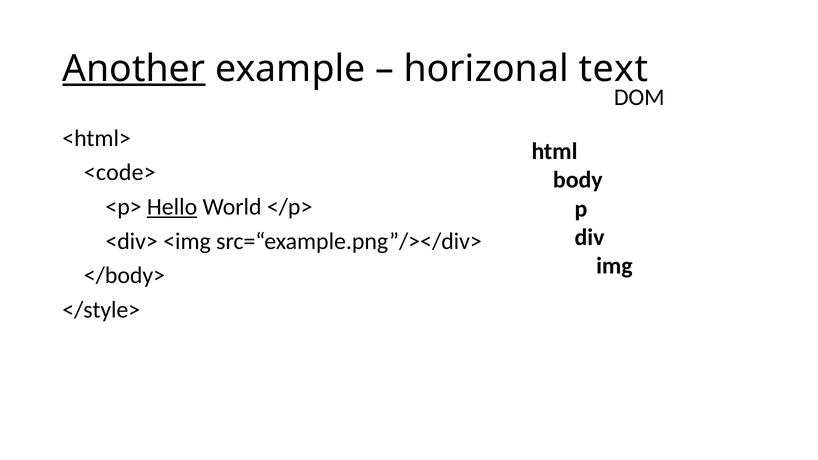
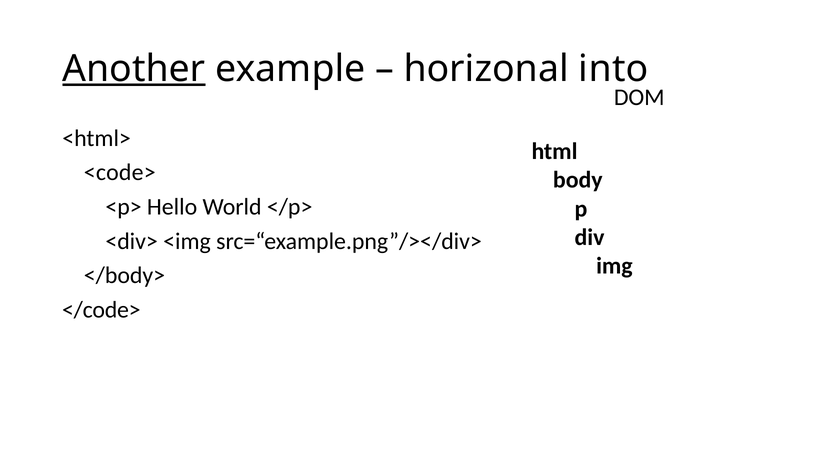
text: text -> into
Hello underline: present -> none
</style>: </style> -> </code>
